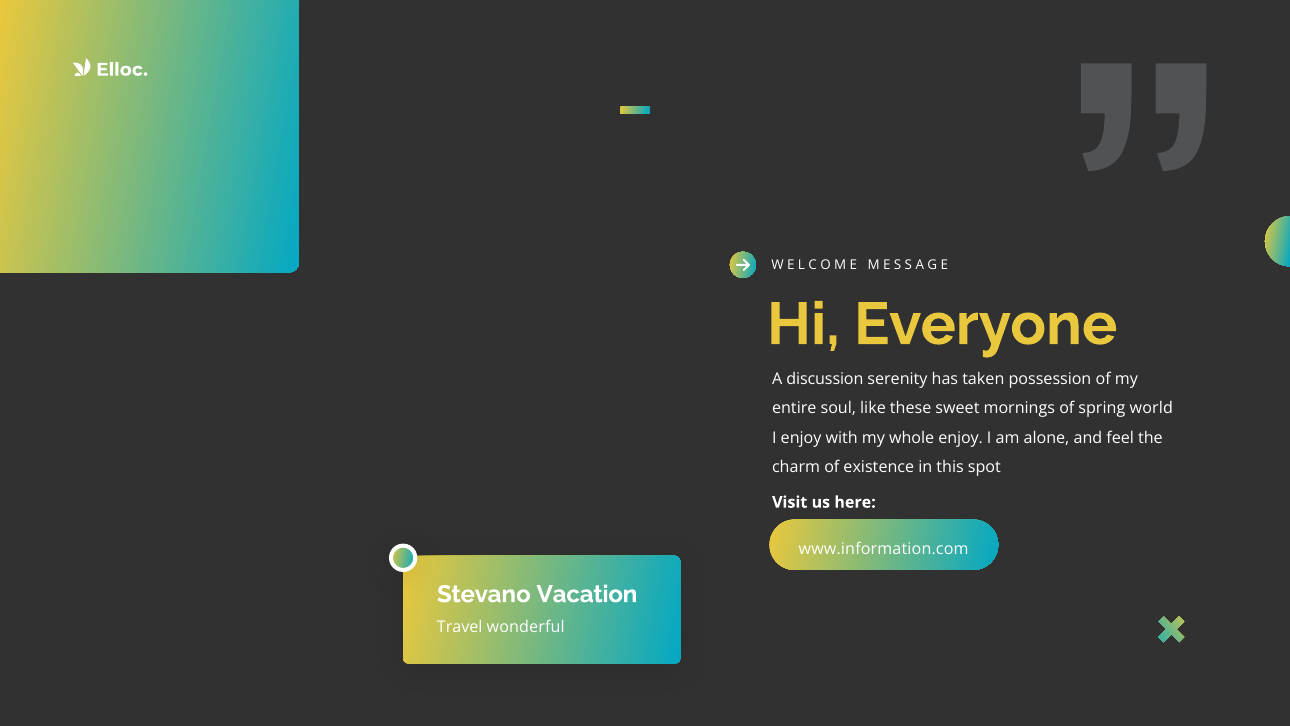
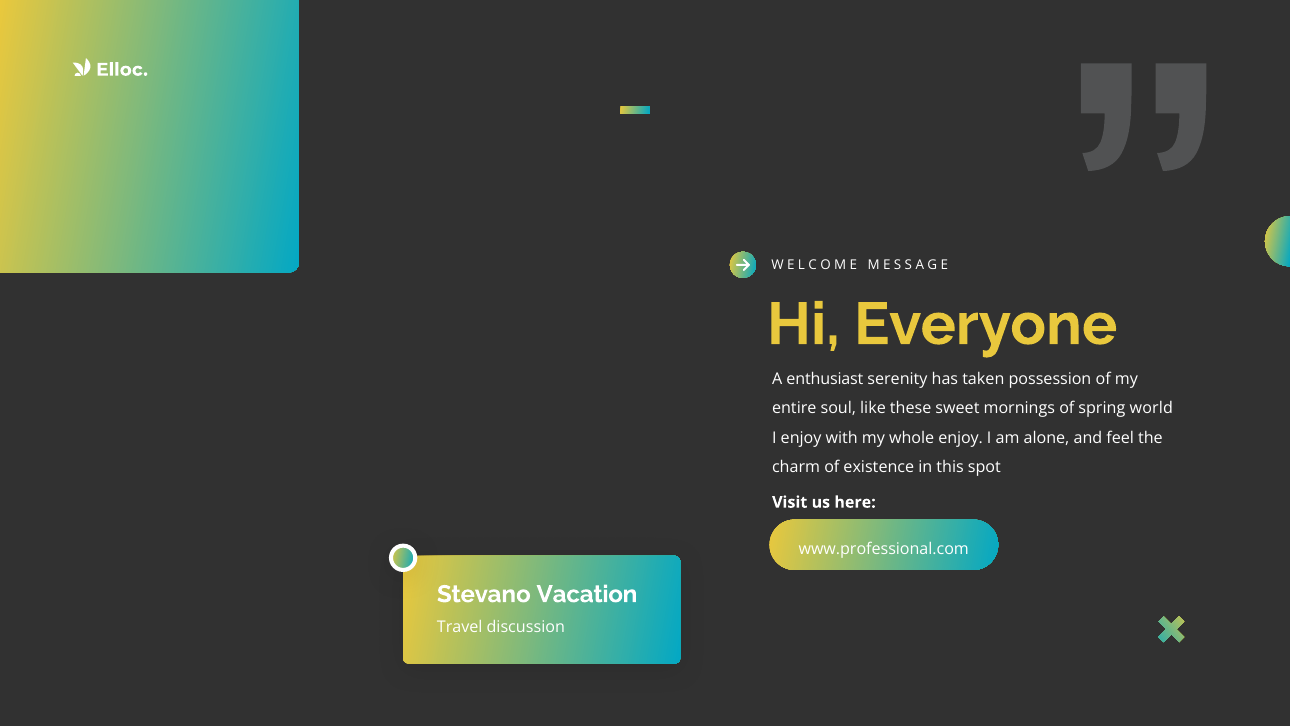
discussion: discussion -> enthusiast
www.information.com: www.information.com -> www.professional.com
wonderful: wonderful -> discussion
